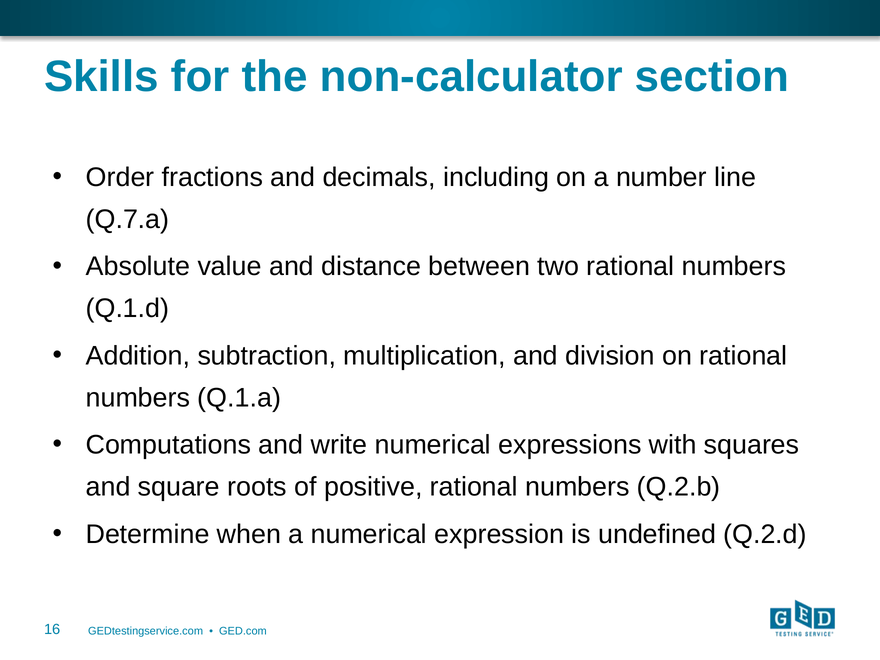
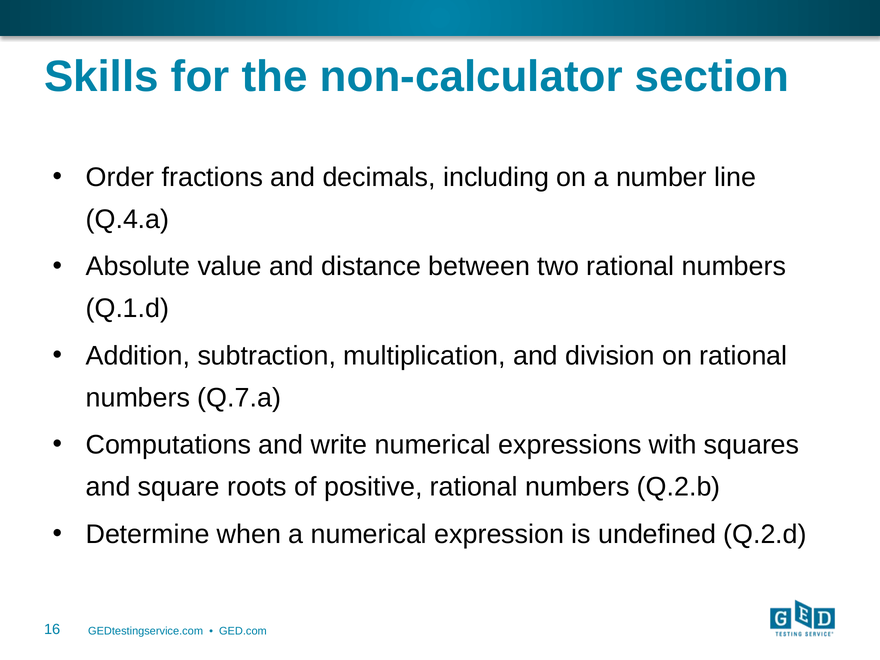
Q.7.a: Q.7.a -> Q.4.a
Q.1.a: Q.1.a -> Q.7.a
